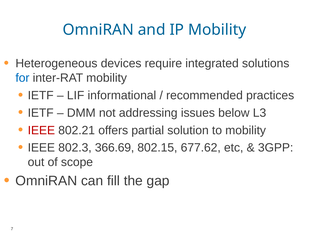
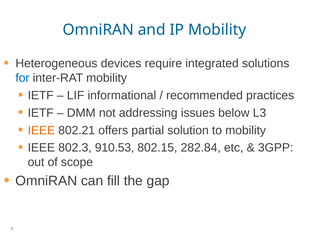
IEEE at (41, 130) colour: red -> orange
366.69: 366.69 -> 910.53
677.62: 677.62 -> 282.84
